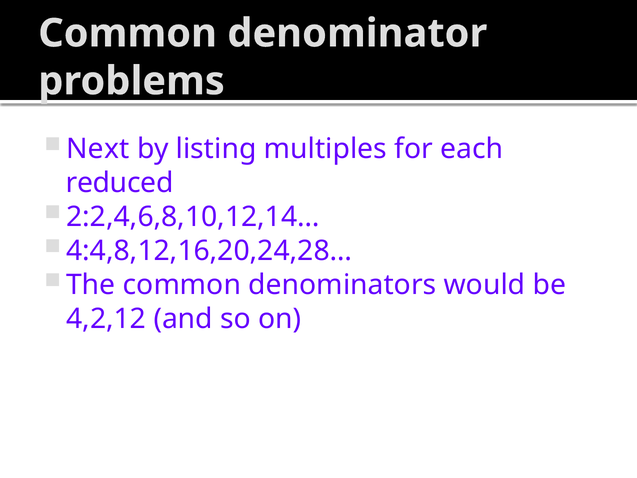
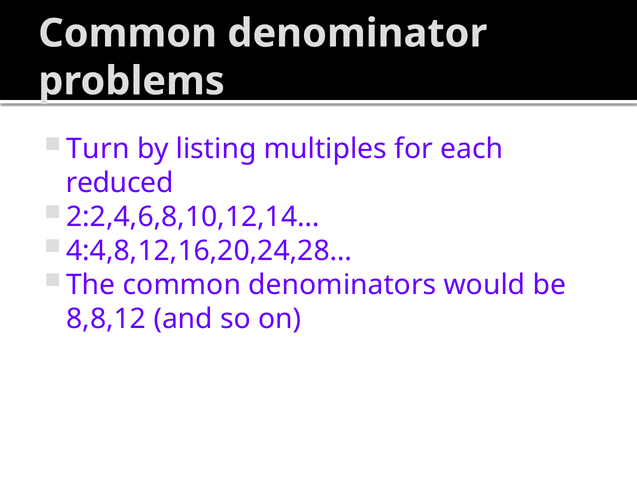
Next: Next -> Turn
4,2,12: 4,2,12 -> 8,8,12
